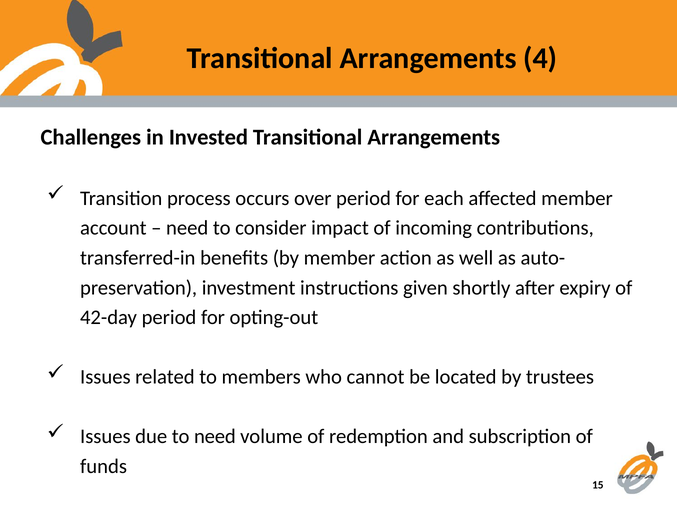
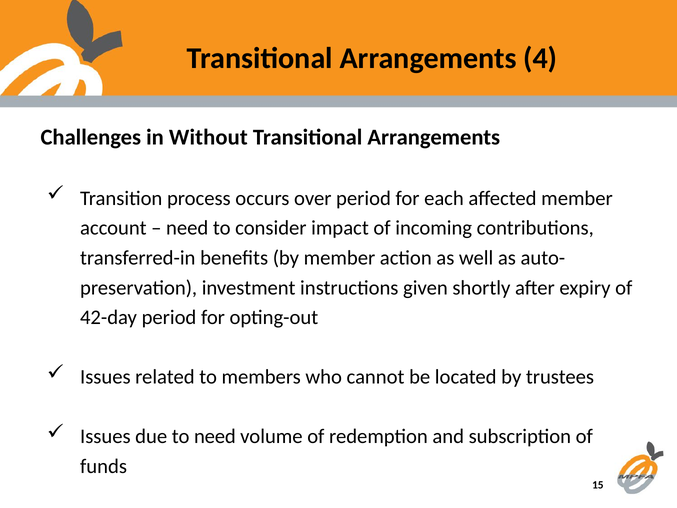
Invested: Invested -> Without
